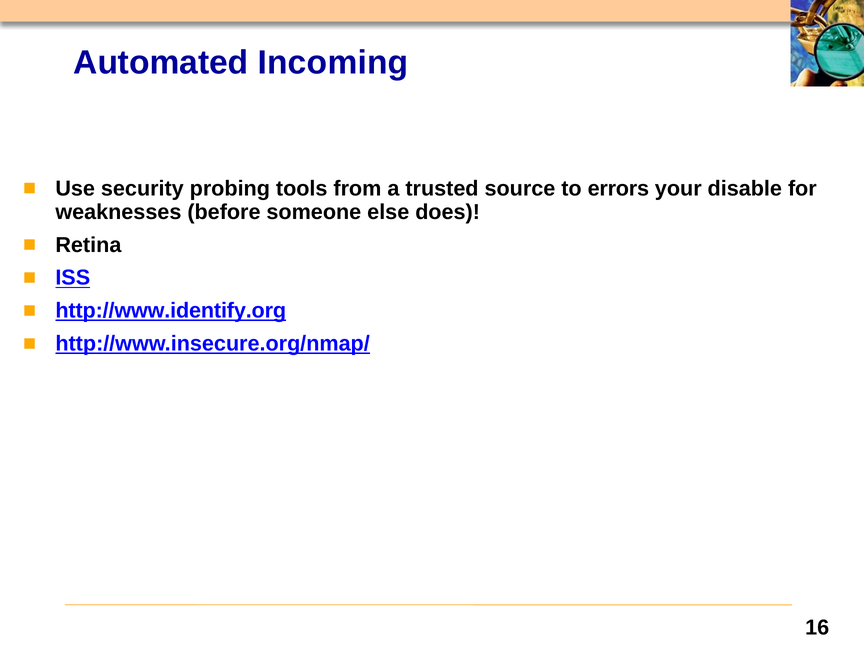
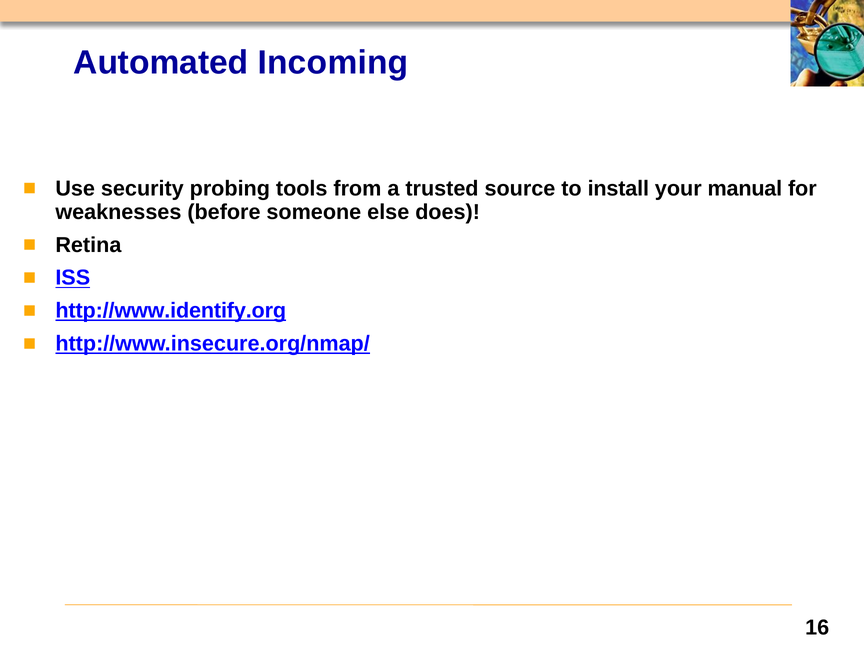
errors: errors -> install
disable: disable -> manual
